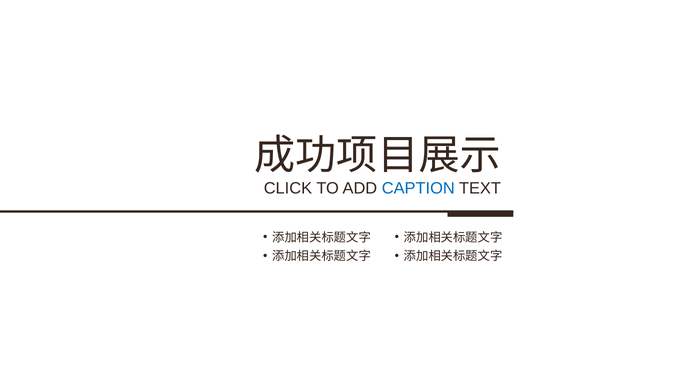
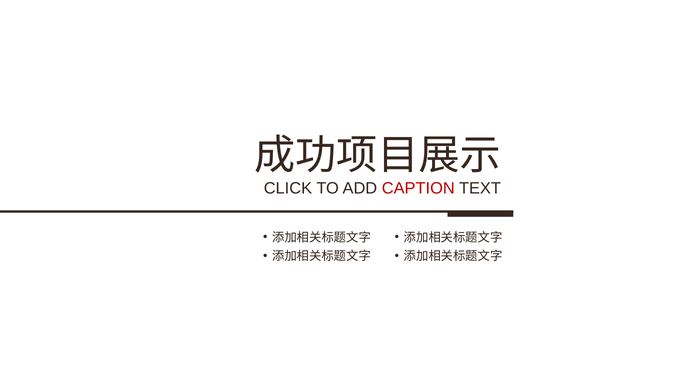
CAPTION colour: blue -> red
